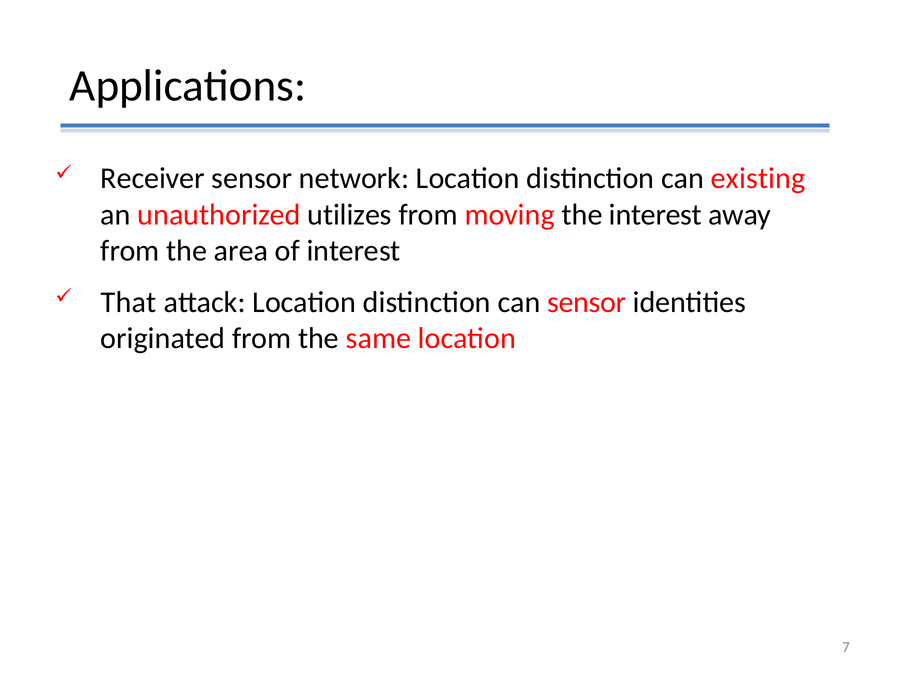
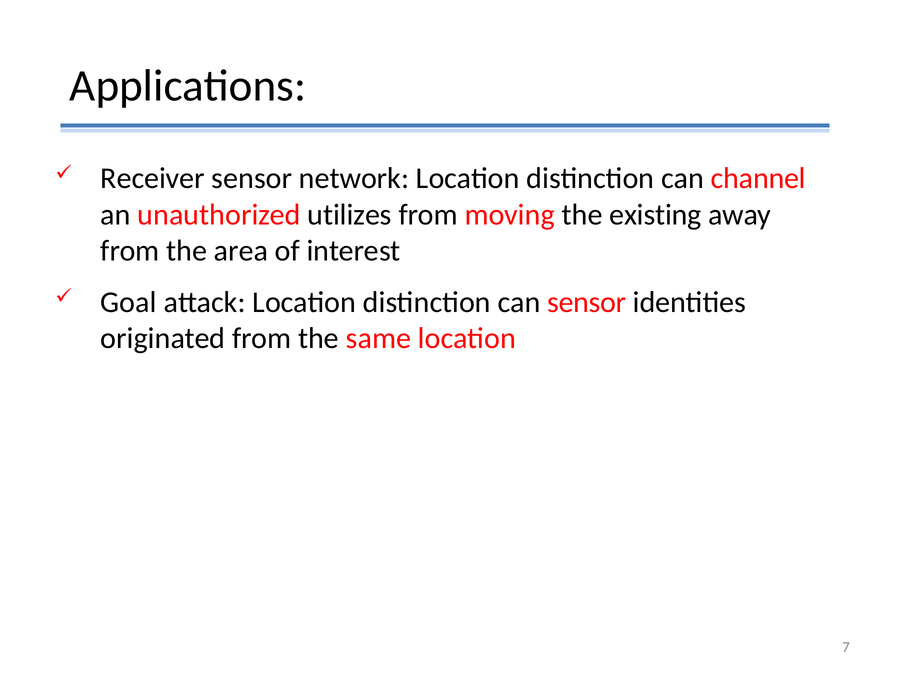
existing: existing -> channel
the interest: interest -> existing
That: That -> Goal
